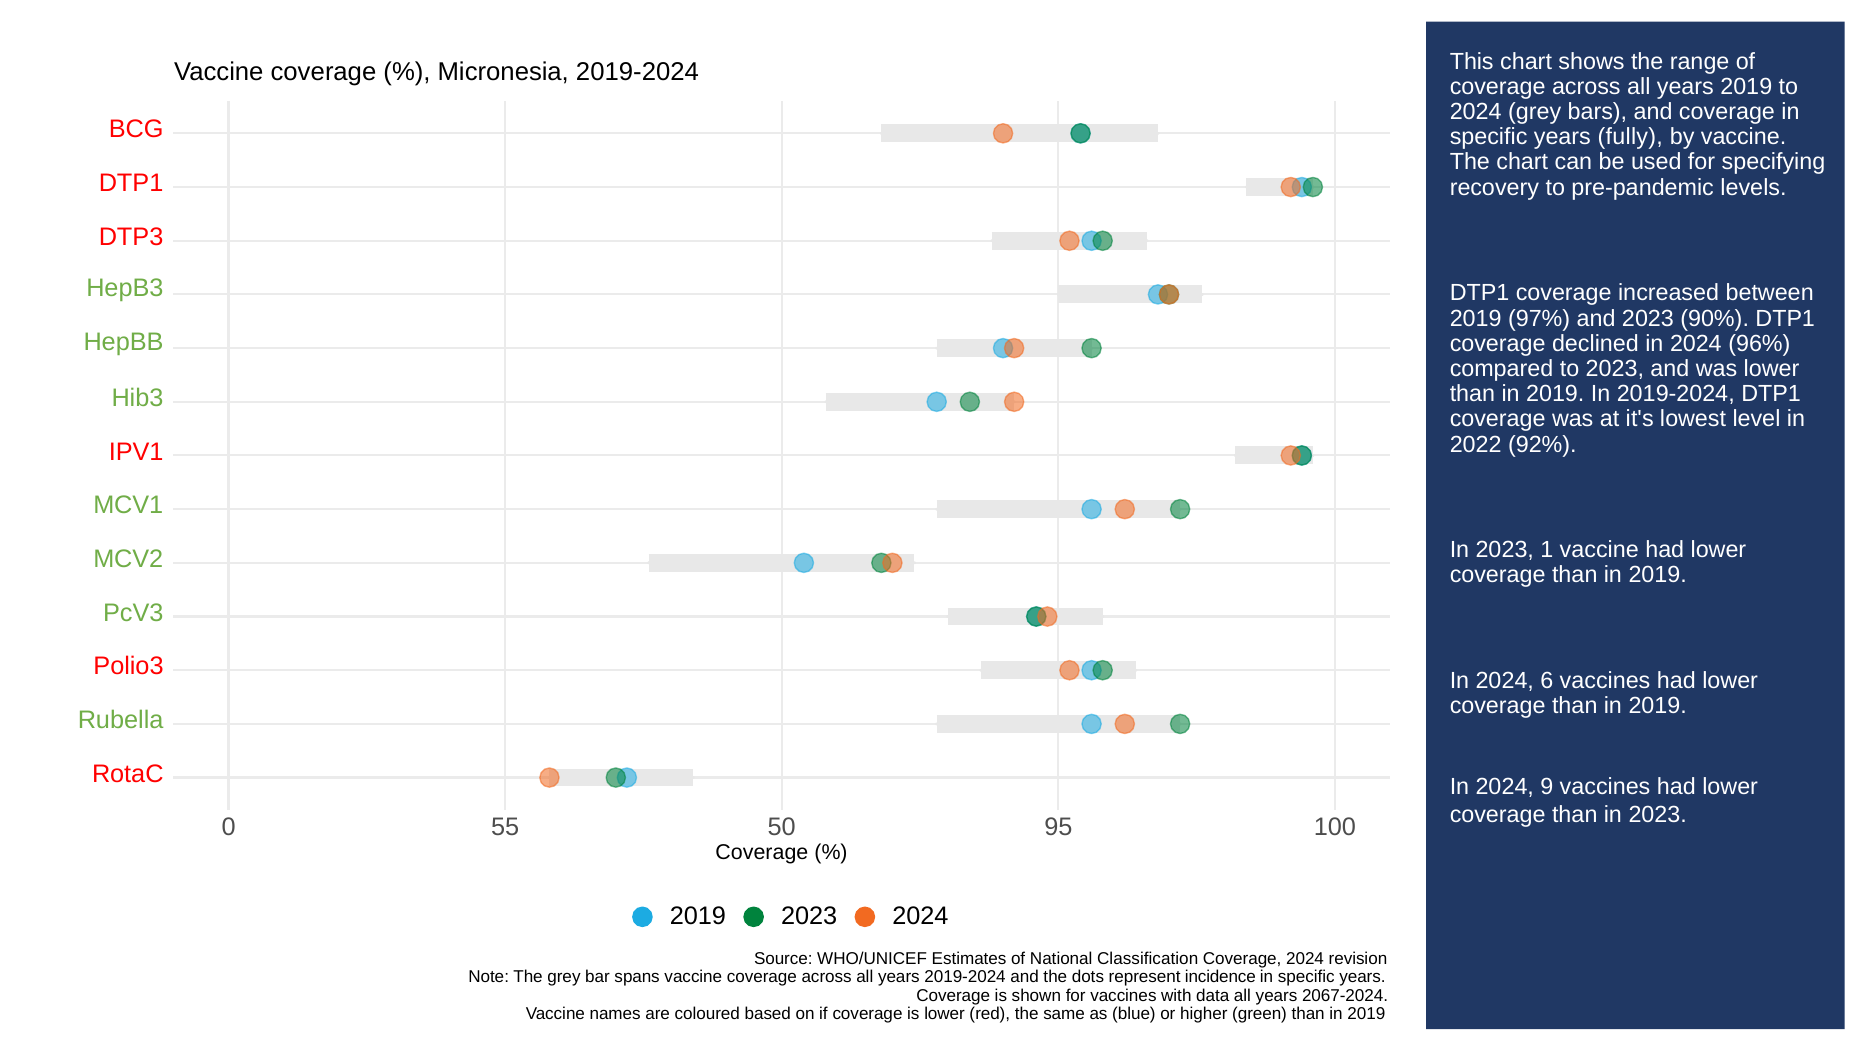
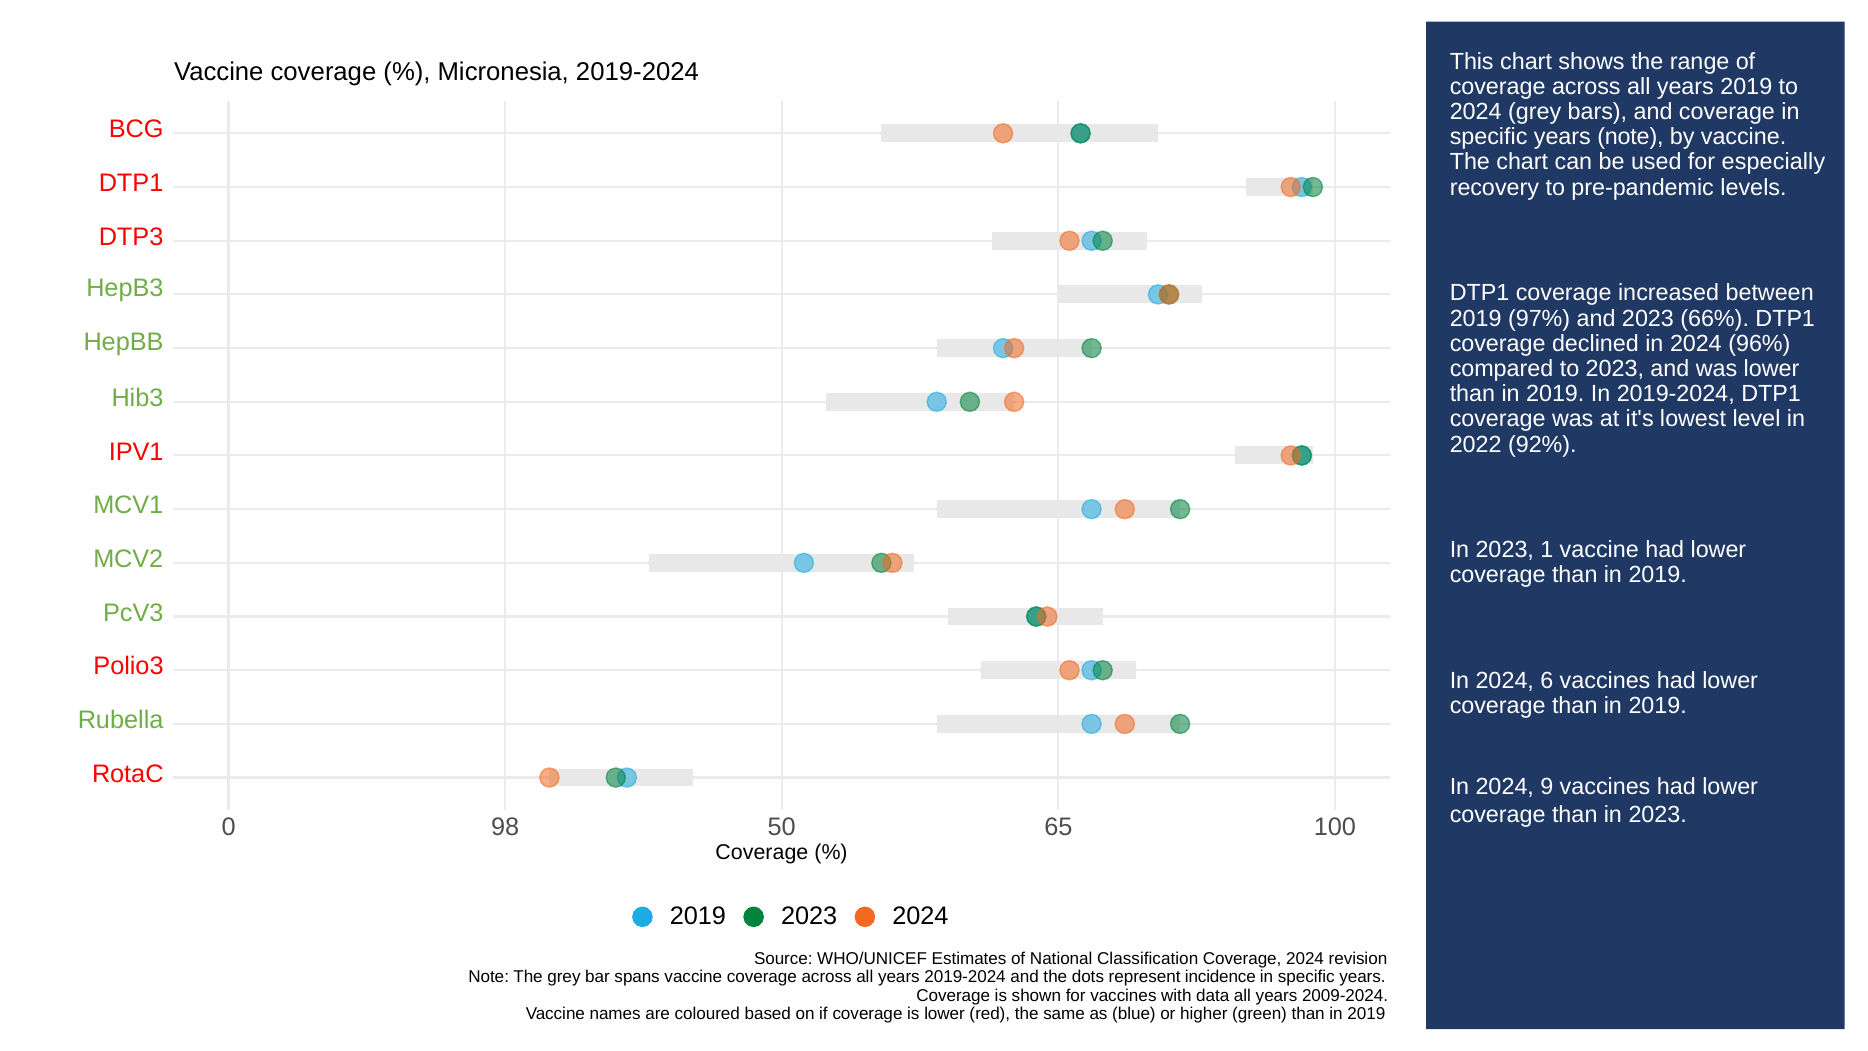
years fully: fully -> note
specifying: specifying -> especially
90%: 90% -> 66%
55: 55 -> 98
95: 95 -> 65
2067-2024: 2067-2024 -> 2009-2024
